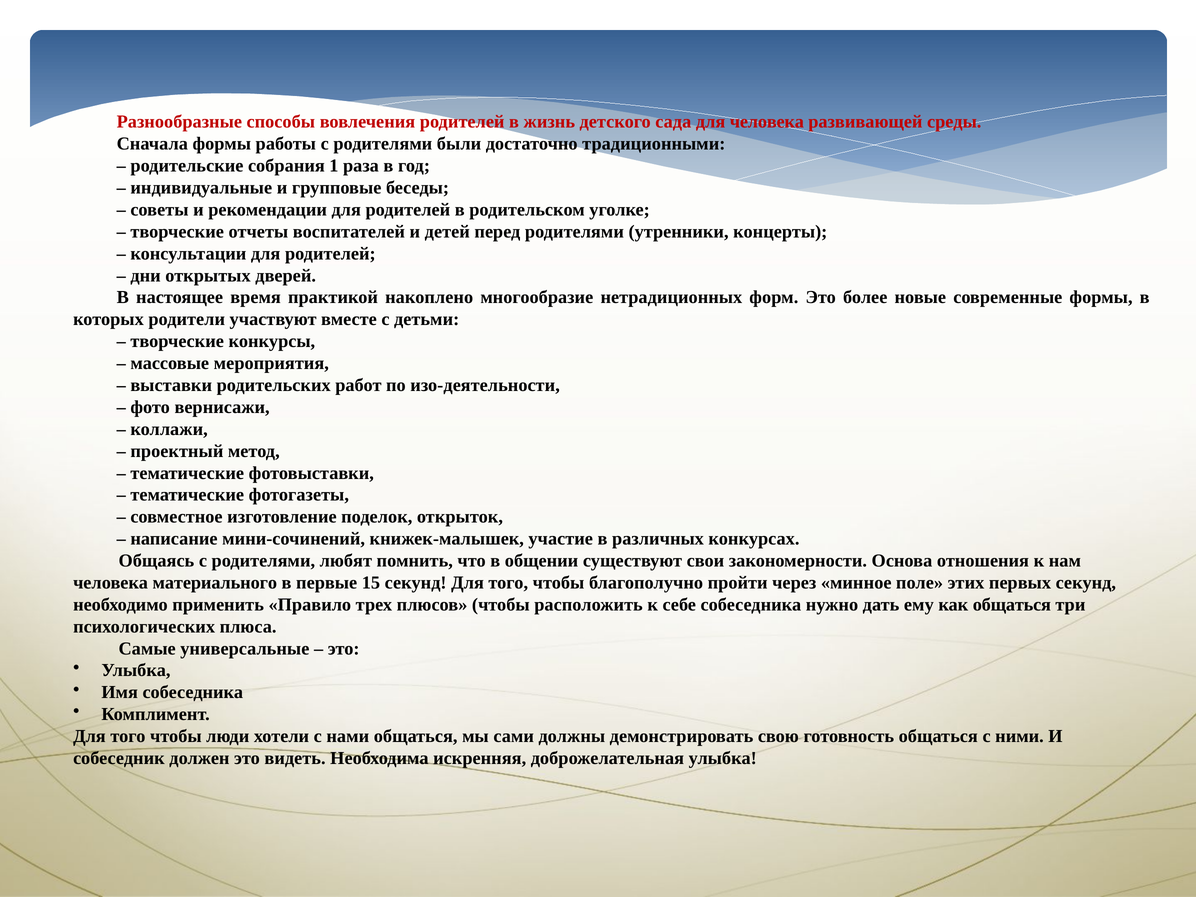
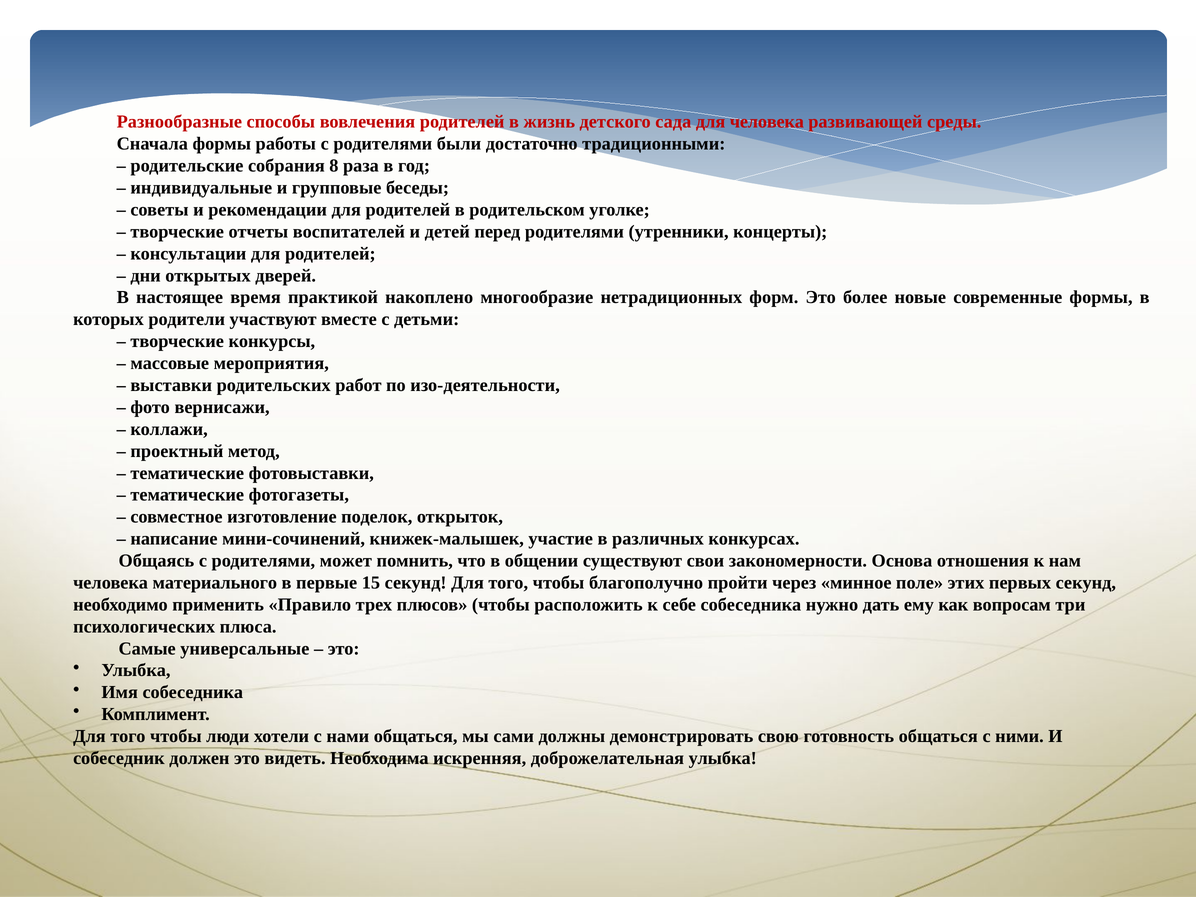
1: 1 -> 8
любят: любят -> может
как общаться: общаться -> вопросам
